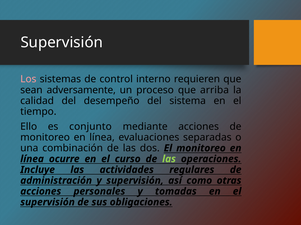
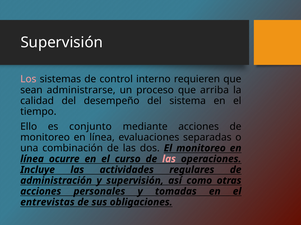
adversamente: adversamente -> administrarse
las at (169, 159) colour: light green -> pink
supervisión at (48, 203): supervisión -> entrevistas
